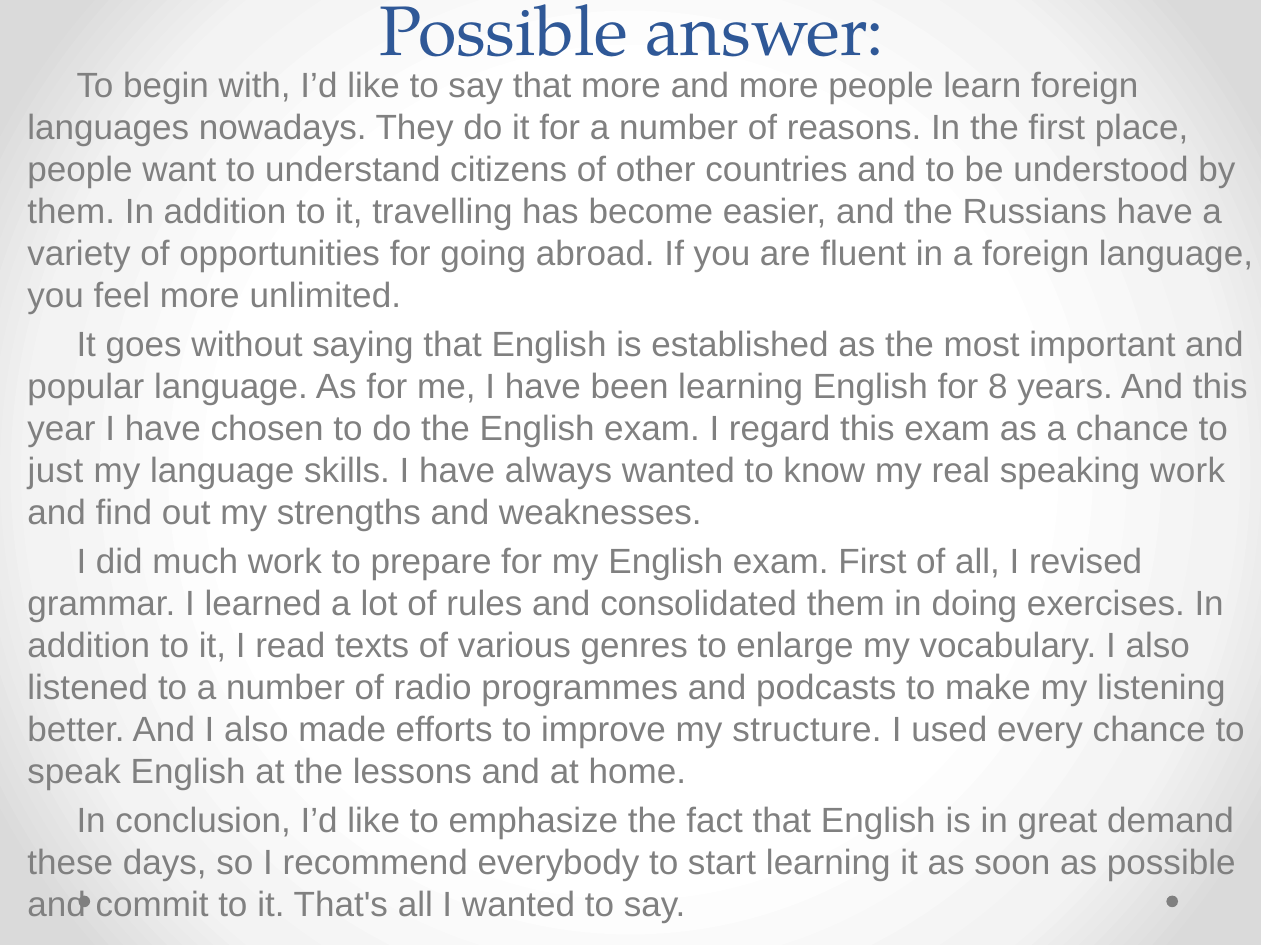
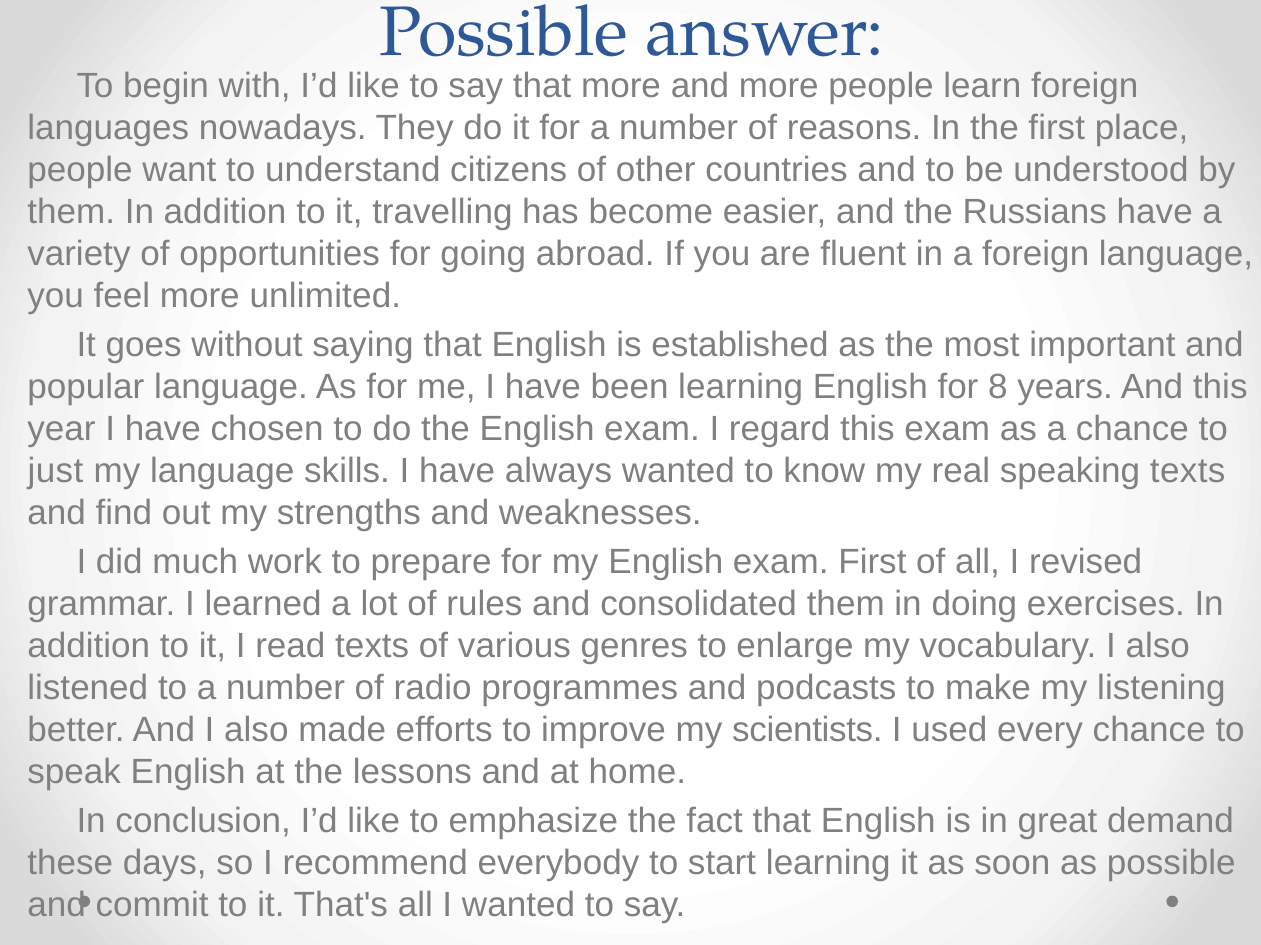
speaking work: work -> texts
structure: structure -> scientists
